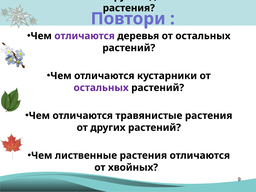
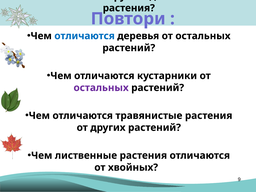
отличаются at (85, 36) colour: purple -> blue
